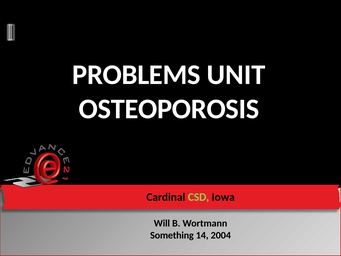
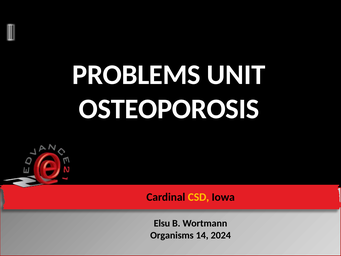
CSD colour: light green -> yellow
Will: Will -> Elsu
Something: Something -> Organisms
2004: 2004 -> 2024
